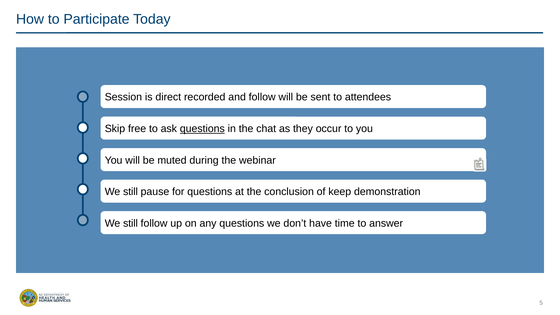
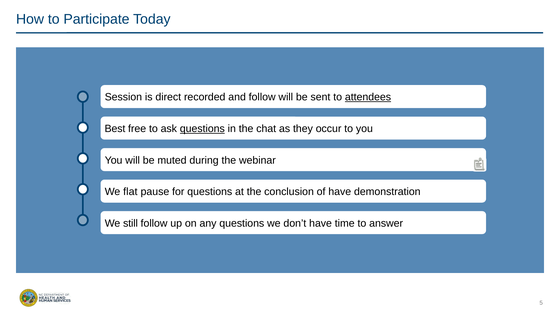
attendees underline: none -> present
Skip: Skip -> Best
still at (130, 192): still -> flat
of keep: keep -> have
